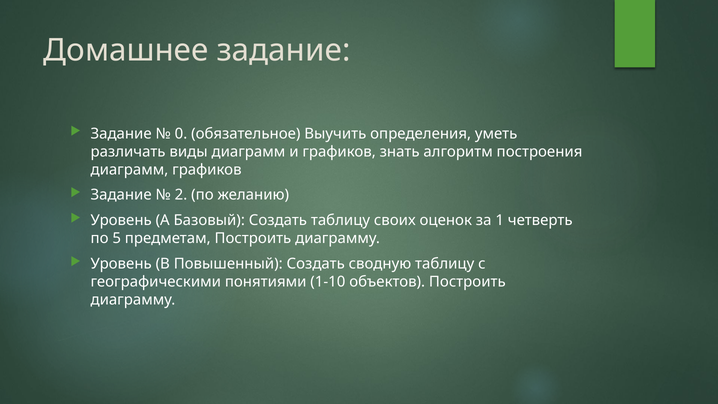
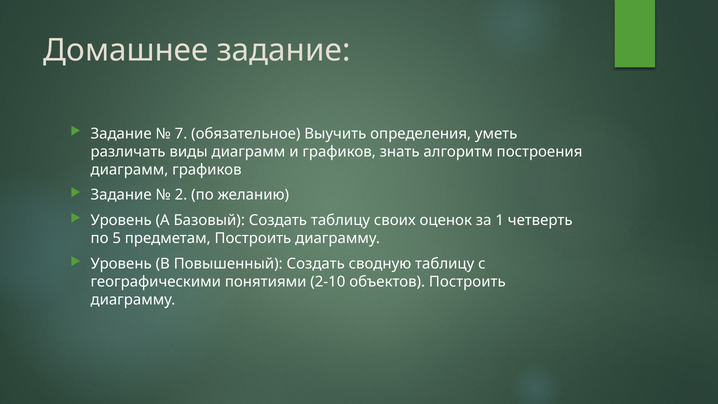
0: 0 -> 7
1-10: 1-10 -> 2-10
